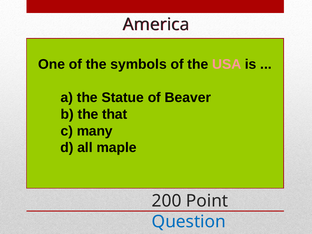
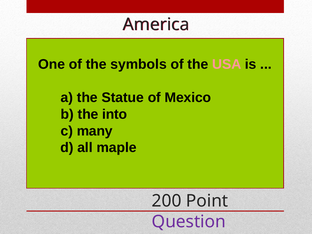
Beaver: Beaver -> Mexico
that: that -> into
Question colour: blue -> purple
